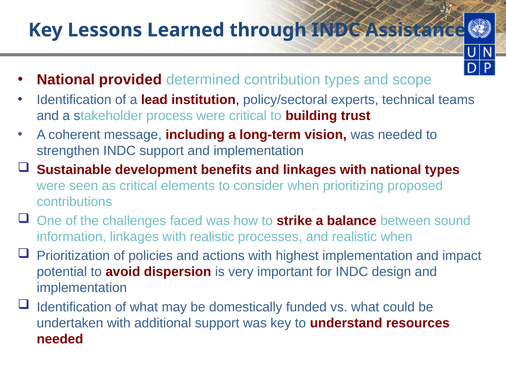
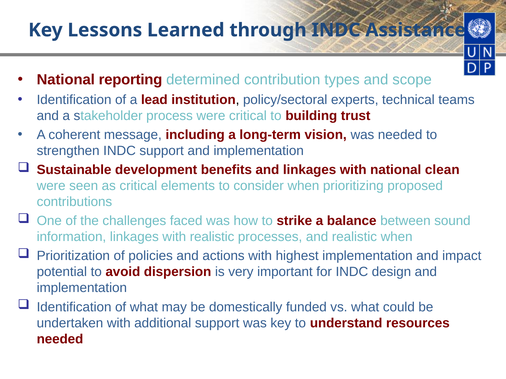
provided: provided -> reporting
national types: types -> clean
